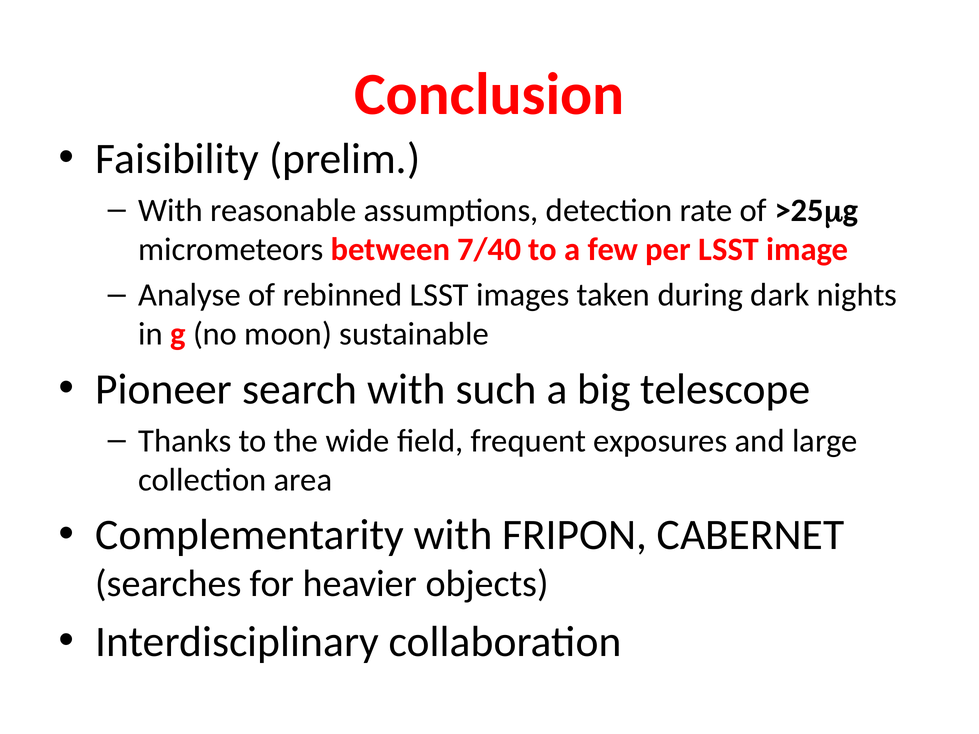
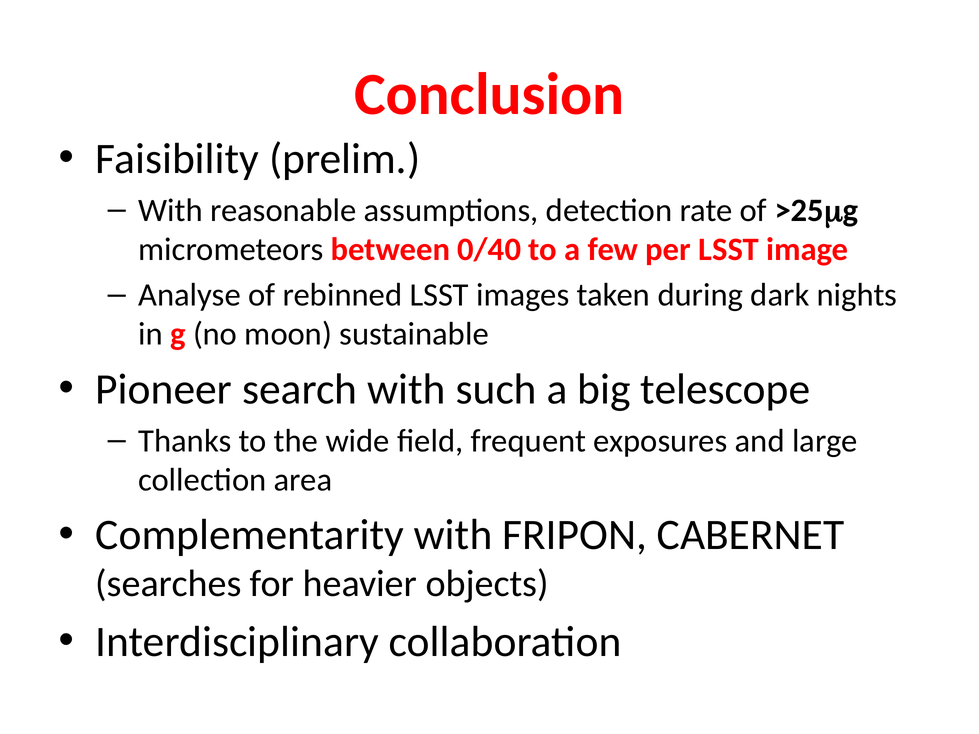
7/40: 7/40 -> 0/40
